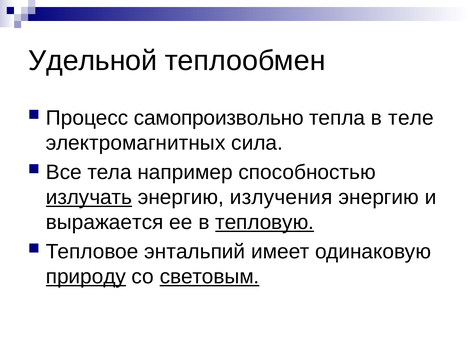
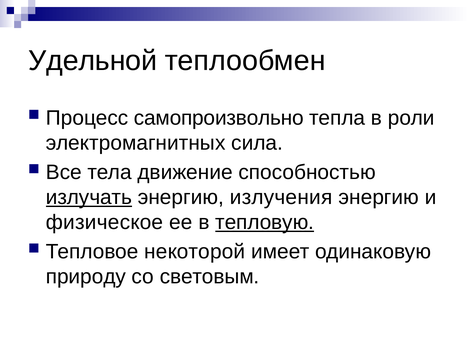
теле: теле -> роли
например: например -> движение
выражается: выражается -> физическое
энтальпий: энтальпий -> некоторой
природу underline: present -> none
световым underline: present -> none
